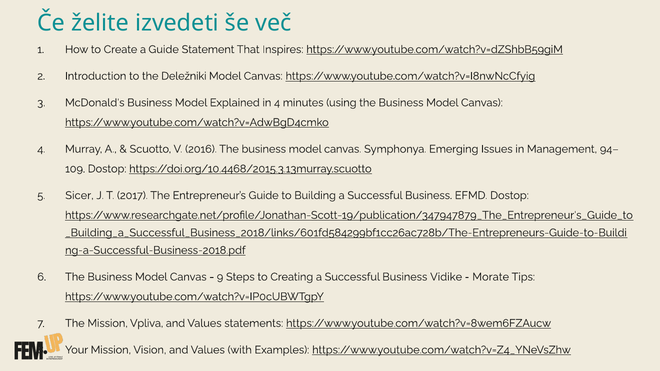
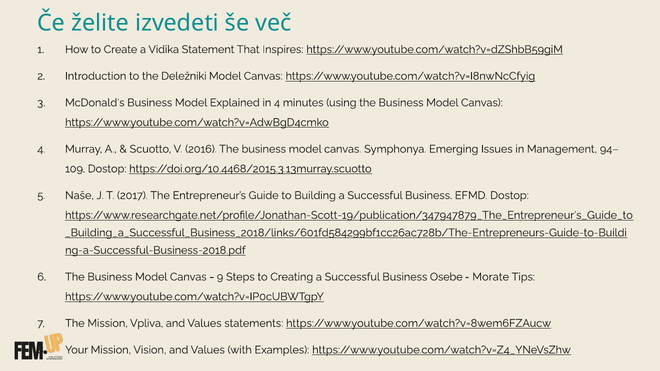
a Guide: Guide -> Vidika
Sicer: Sicer -> Naše
Vidike: Vidike -> Osebe
